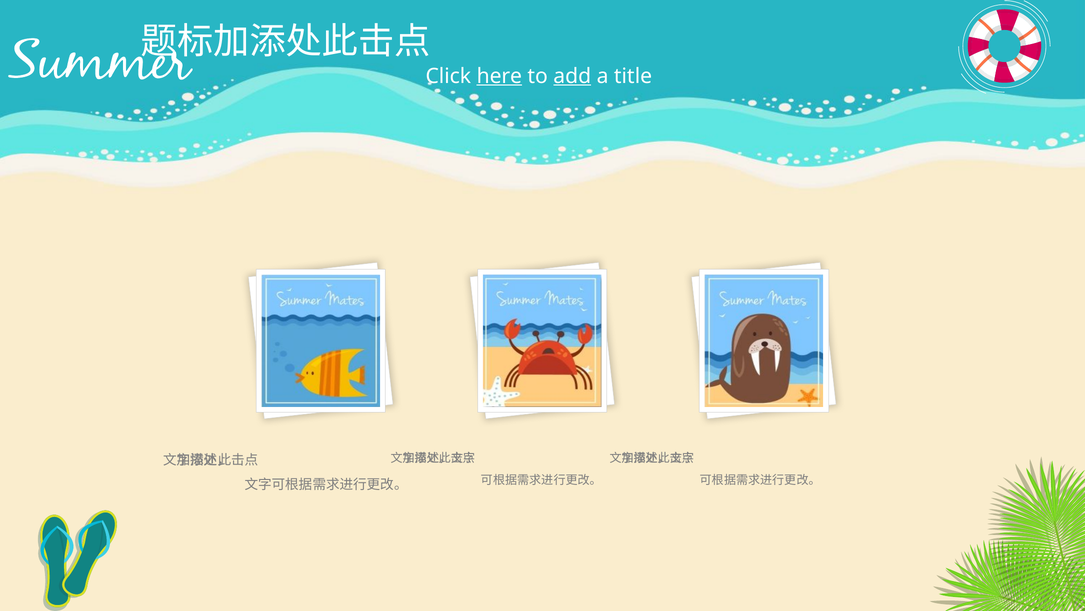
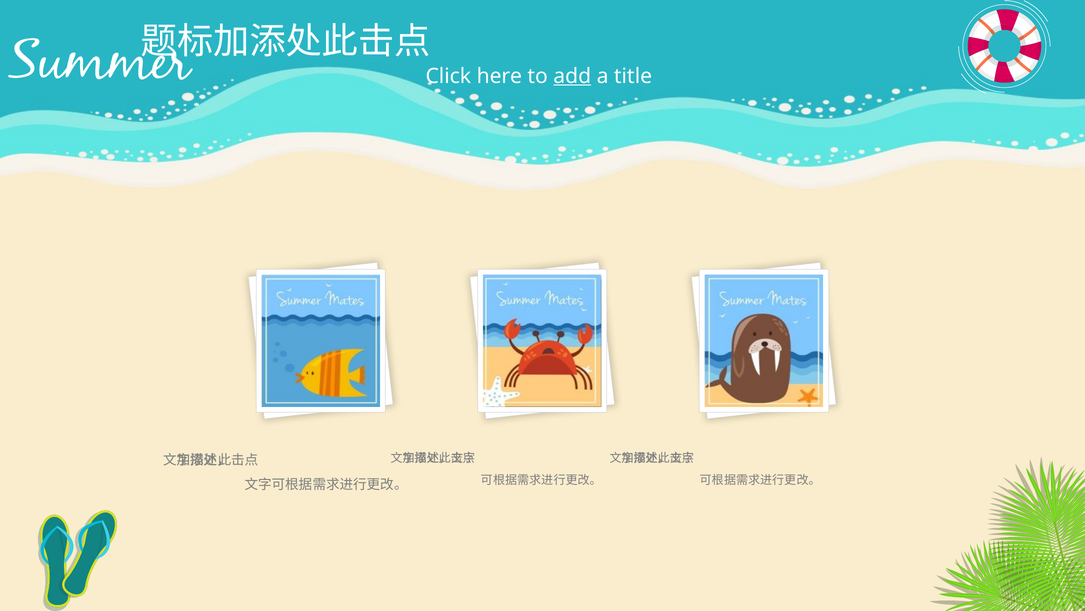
here underline: present -> none
